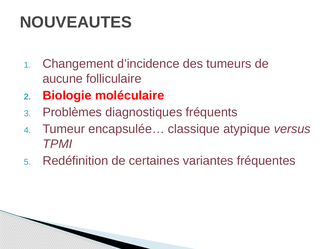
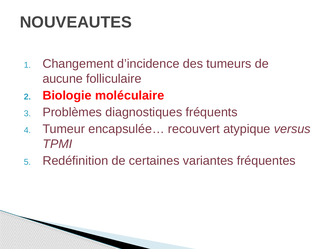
classique: classique -> recouvert
